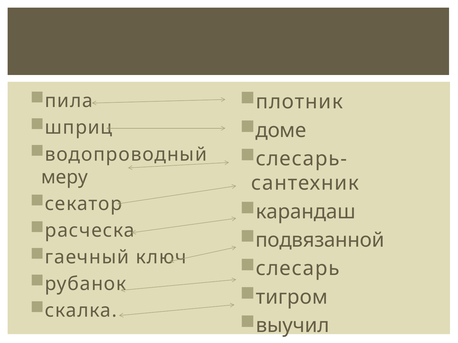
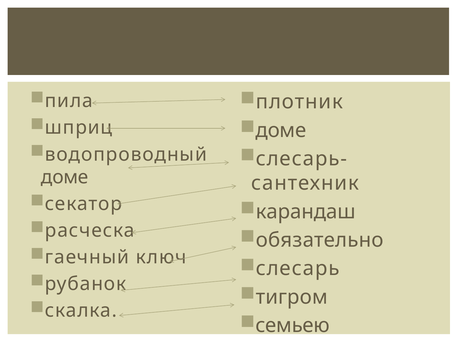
меру at (65, 178): меру -> доме
подвязанной: подвязанной -> обязательно
выучил: выучил -> семьею
